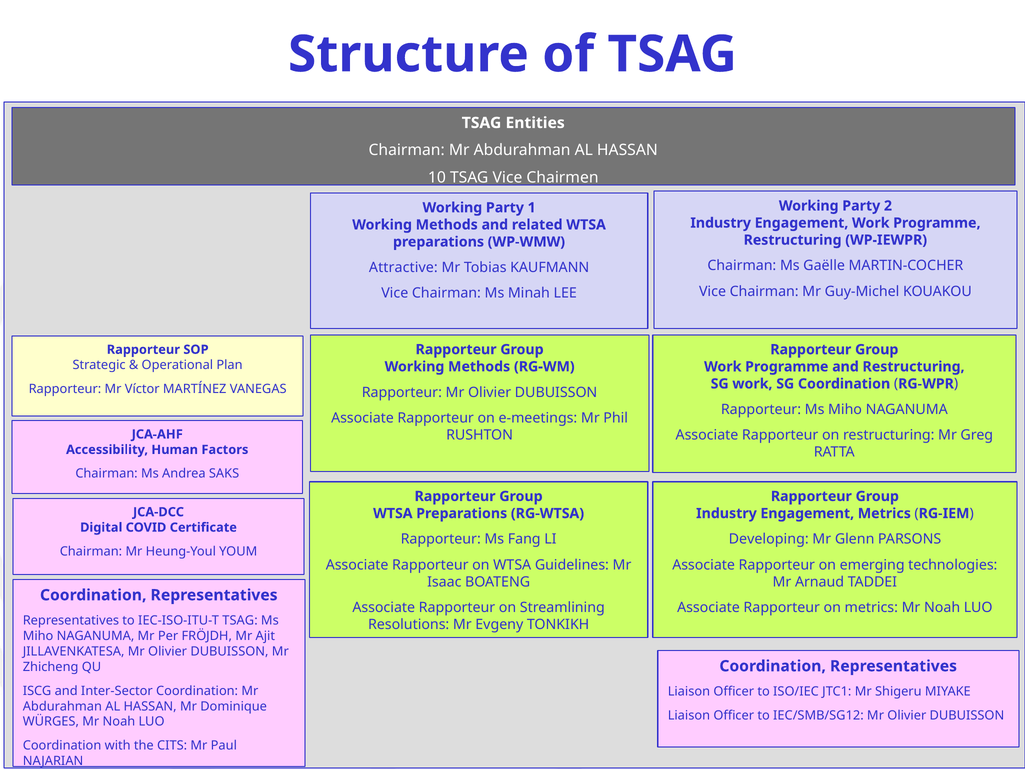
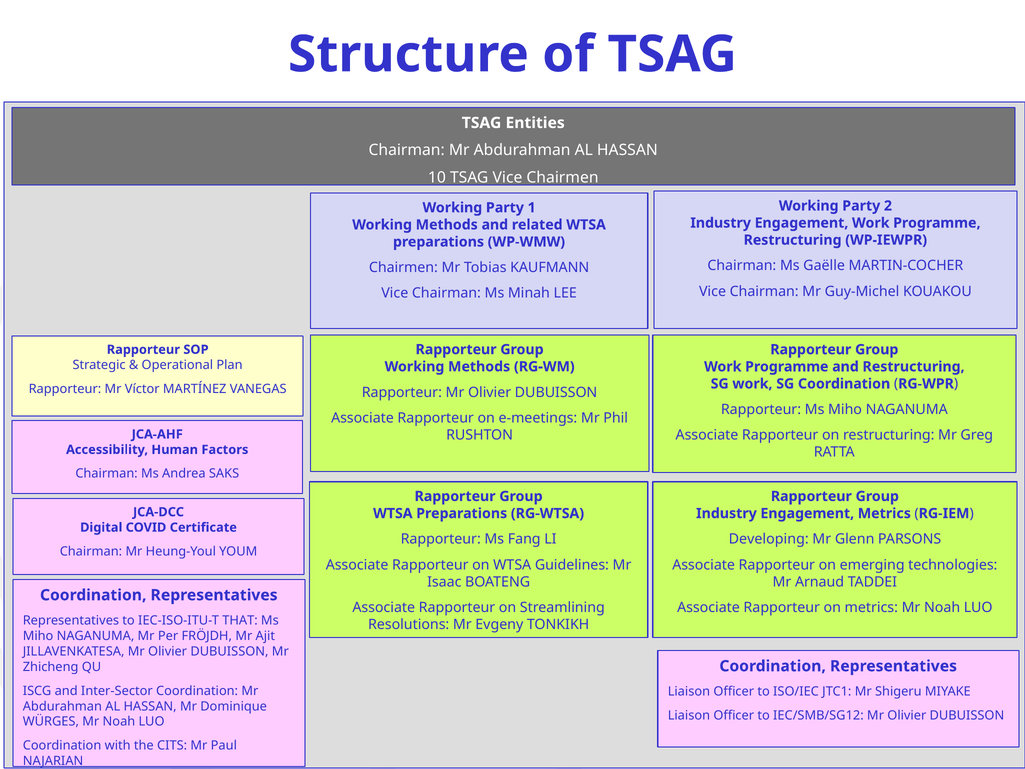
Attractive at (403, 267): Attractive -> Chairmen
IEC-ISO-ITU-T TSAG: TSAG -> THAT
